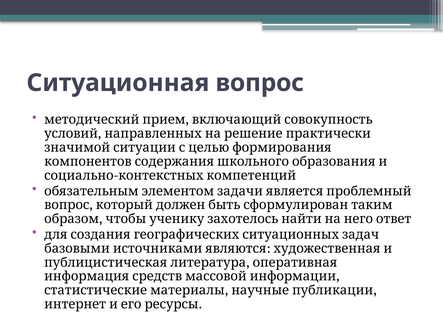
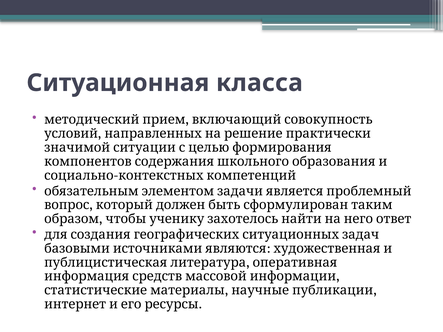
Ситуационная вопрос: вопрос -> класса
